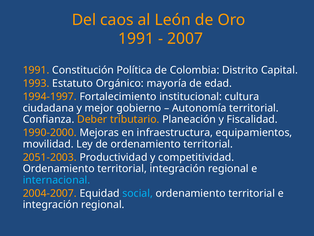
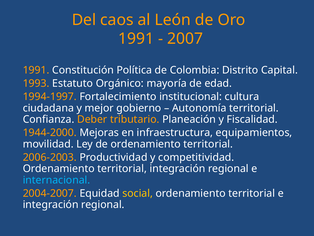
1990-2000: 1990-2000 -> 1944-2000
2051-2003: 2051-2003 -> 2006-2003
social colour: light blue -> yellow
